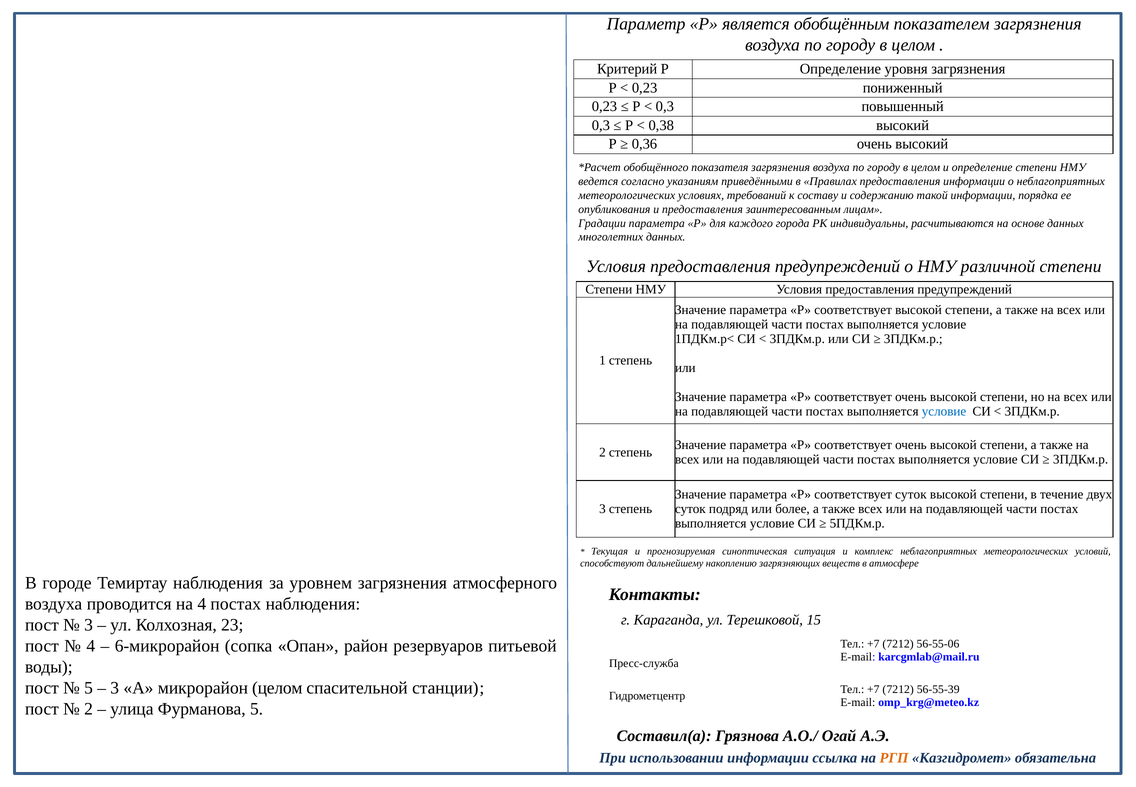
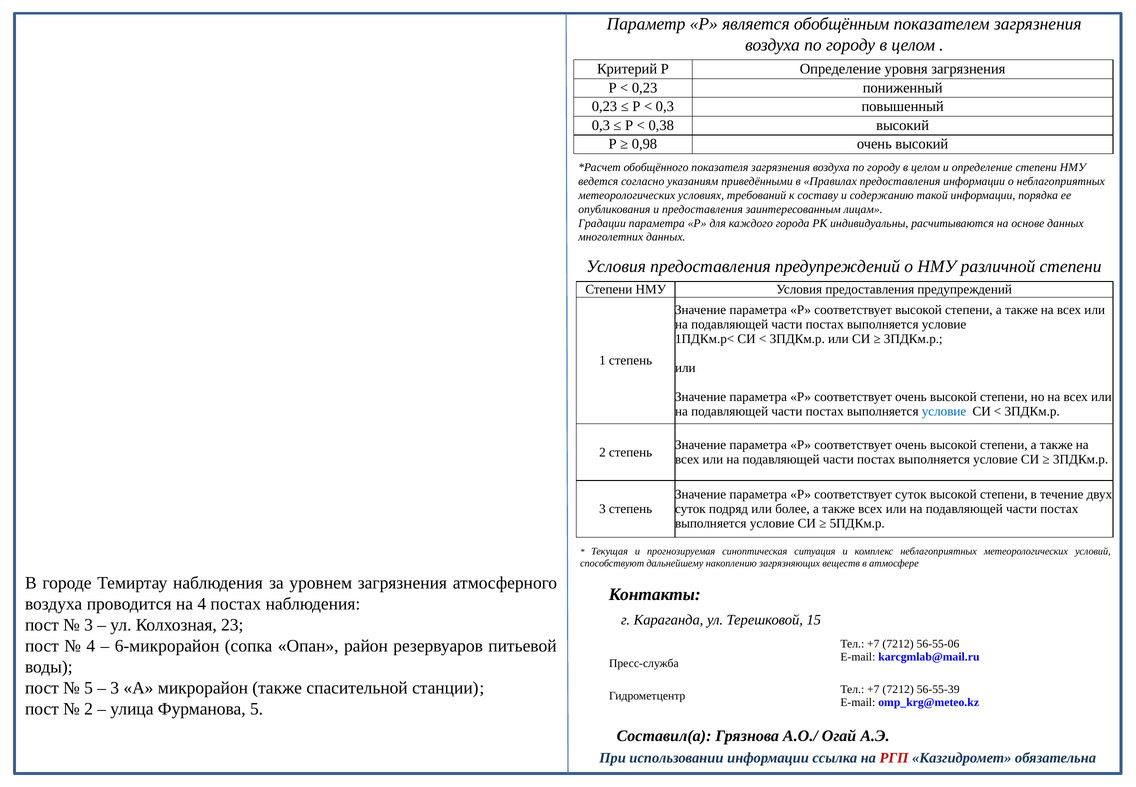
0,36: 0,36 -> 0,98
микрорайон целом: целом -> также
РГП colour: orange -> red
